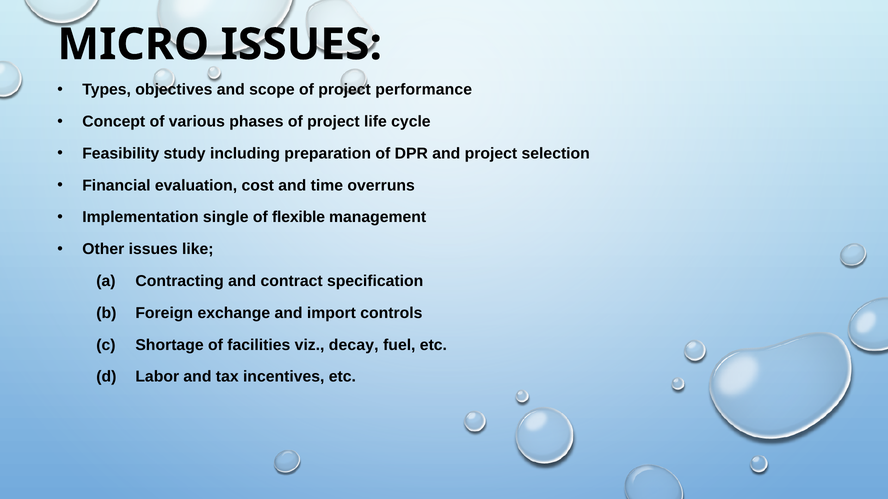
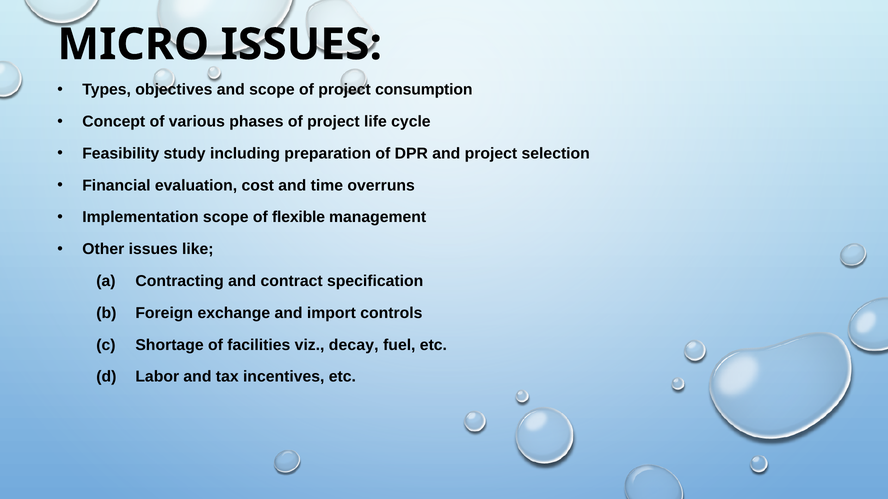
performance: performance -> consumption
Implementation single: single -> scope
